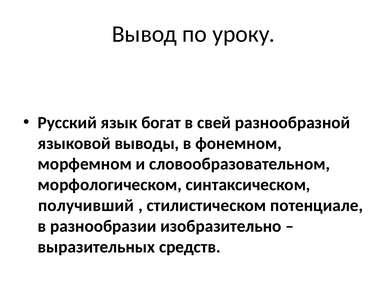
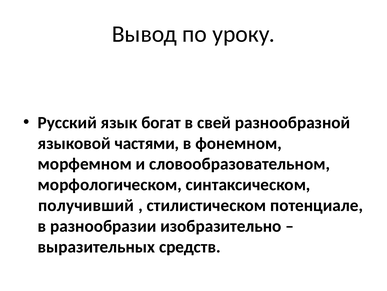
выводы: выводы -> частями
